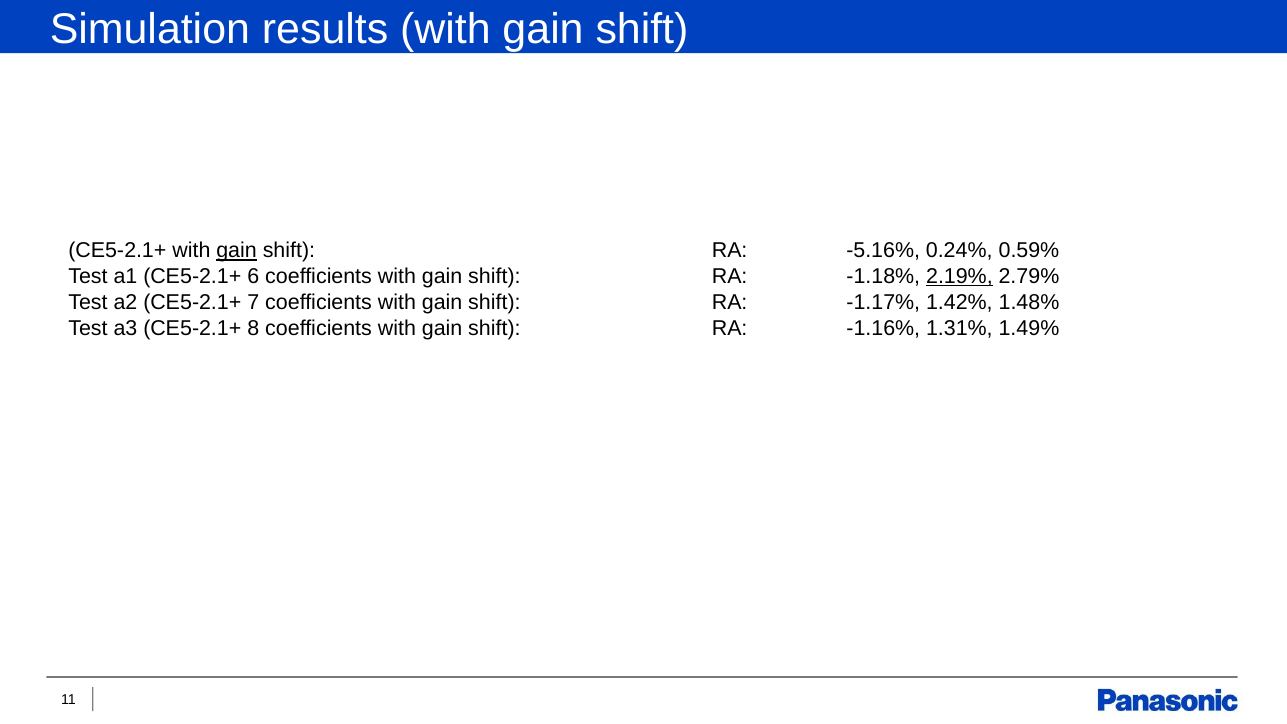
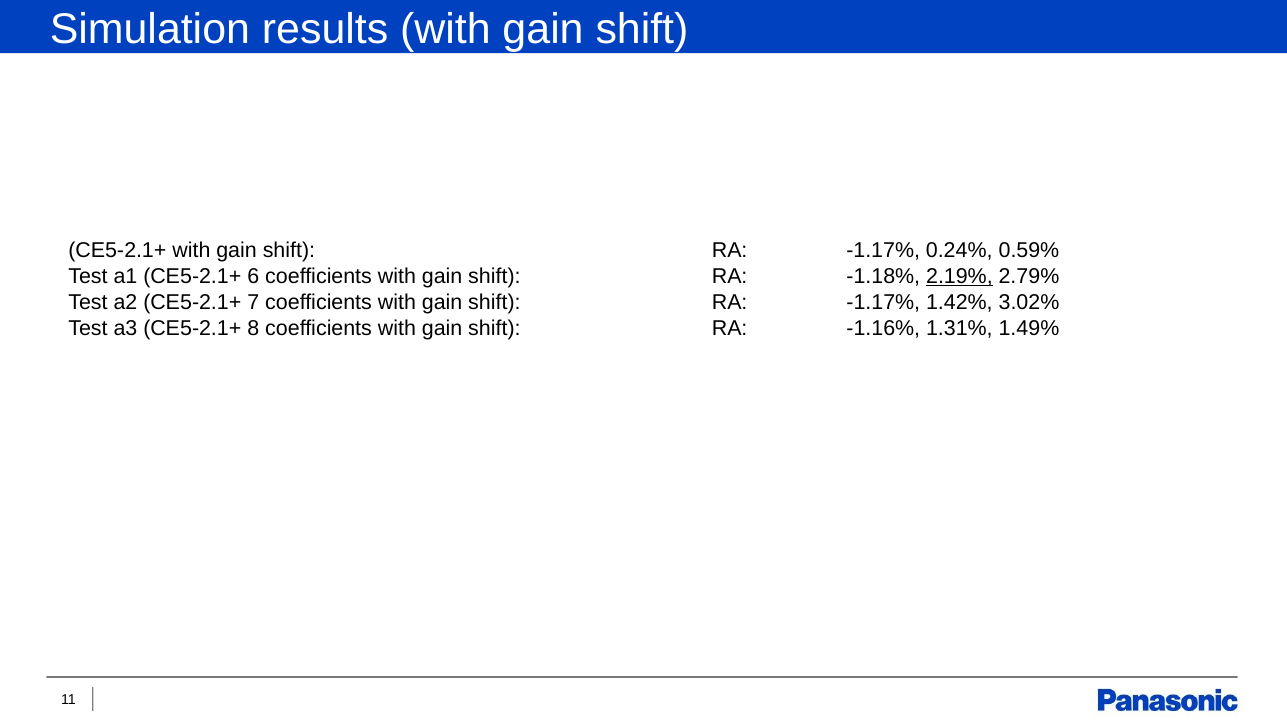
gain at (237, 251) underline: present -> none
-5.16% at (883, 251): -5.16% -> -1.17%
1.48%: 1.48% -> 3.02%
